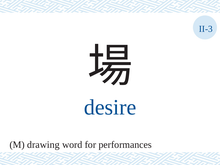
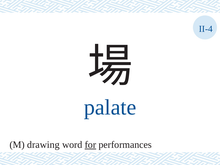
II-3: II-3 -> II-4
desire: desire -> palate
for underline: none -> present
